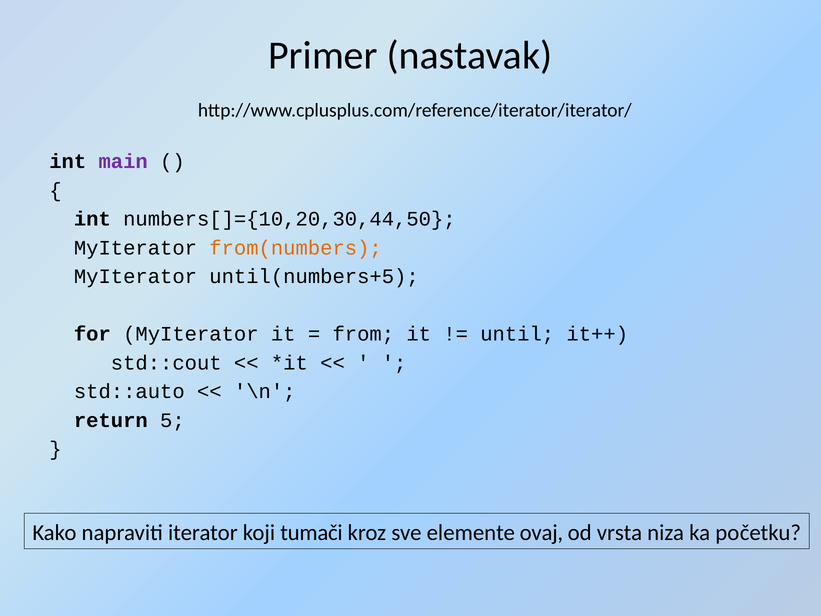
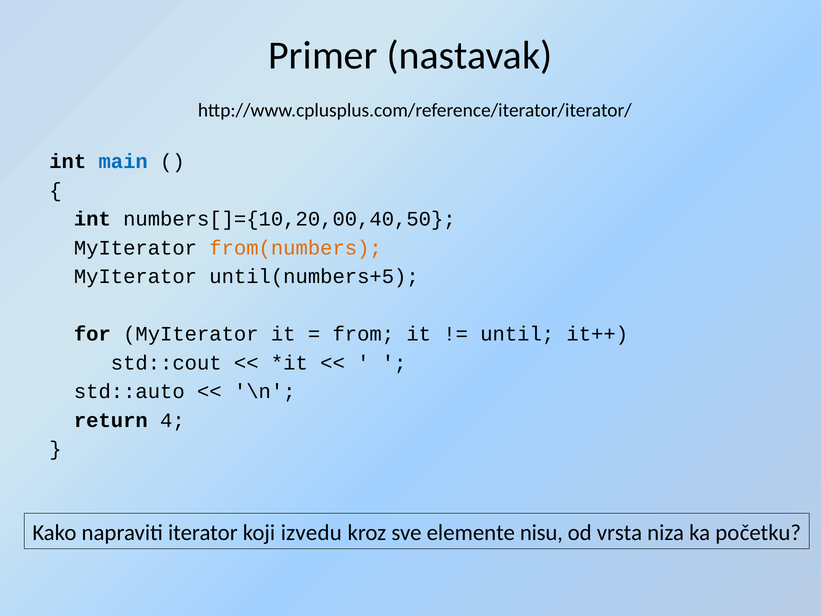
main colour: purple -> blue
numbers[]={10,20,30,44,50: numbers[]={10,20,30,44,50 -> numbers[]={10,20,00,40,50
5: 5 -> 4
tumači: tumači -> izvedu
ovaj: ovaj -> nisu
